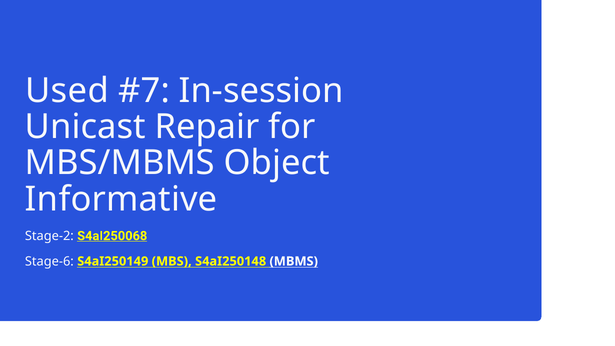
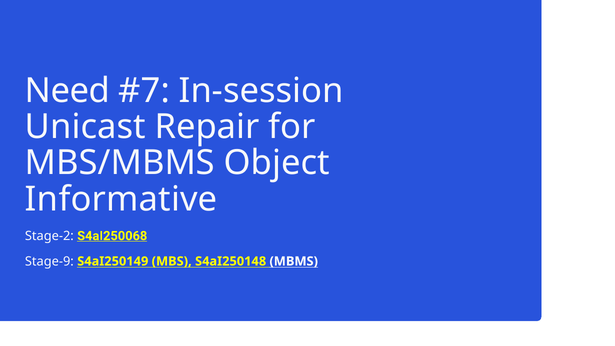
Used: Used -> Need
Stage-6: Stage-6 -> Stage-9
